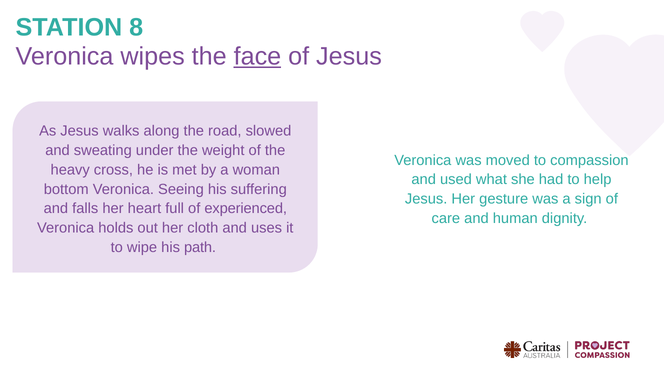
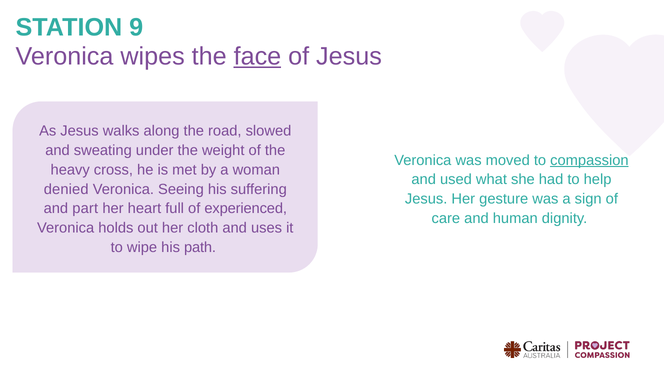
8: 8 -> 9
compassion underline: none -> present
bottom: bottom -> denied
falls: falls -> part
